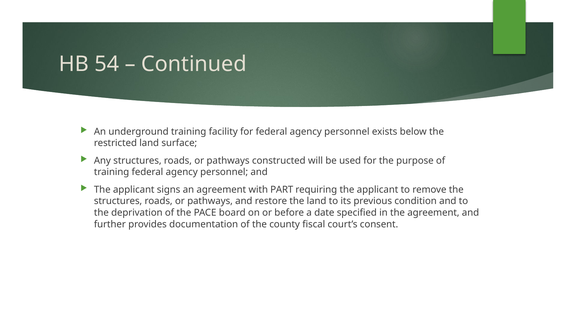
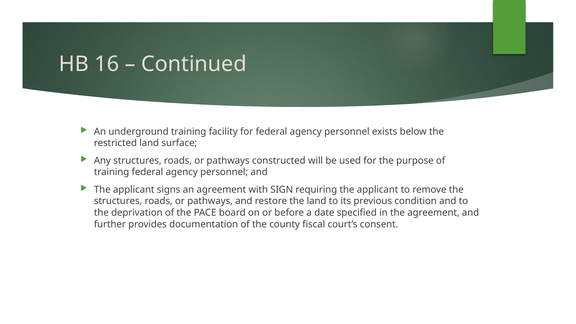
54: 54 -> 16
PART: PART -> SIGN
